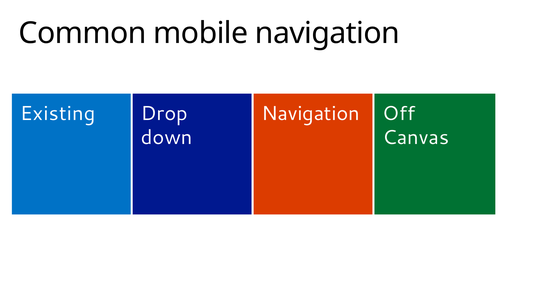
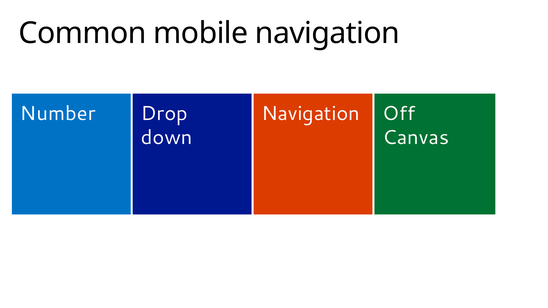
Existing: Existing -> Number
